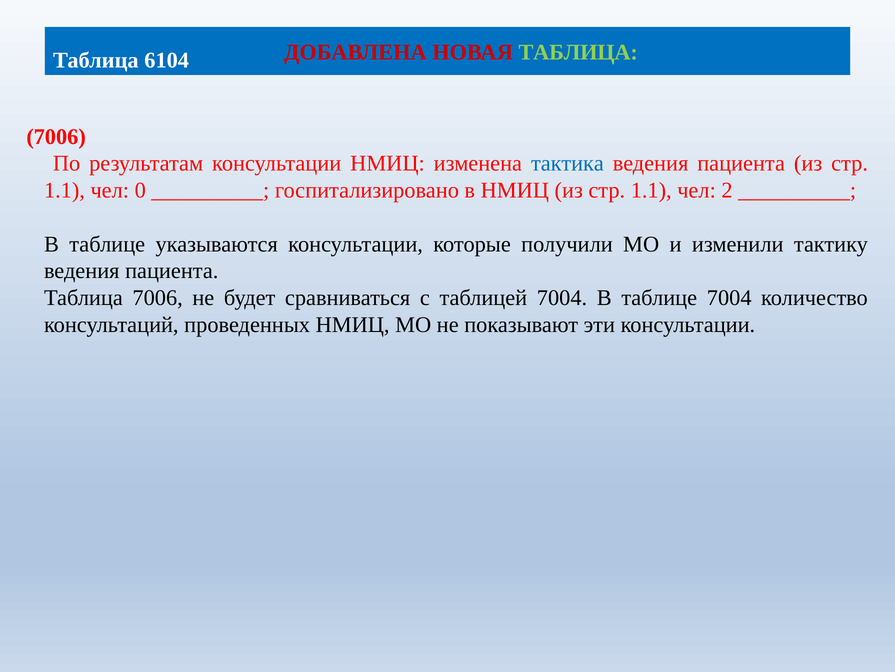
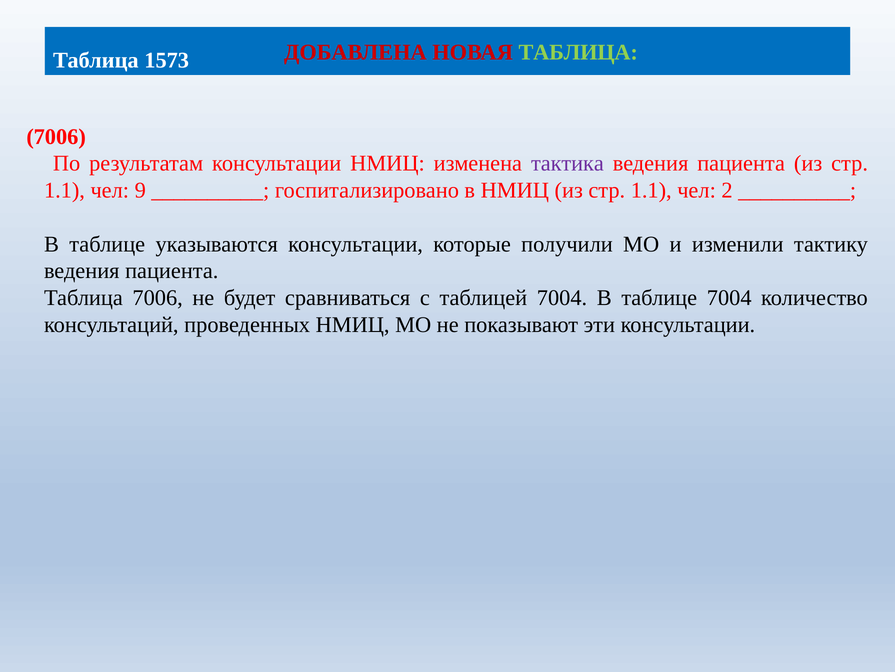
6104: 6104 -> 1573
тактика colour: blue -> purple
0: 0 -> 9
